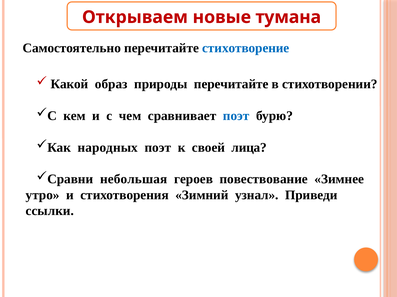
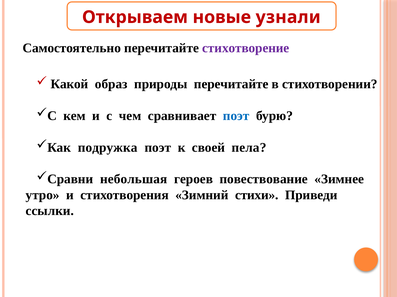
тумана: тумана -> узнали
стихотворение colour: blue -> purple
народных: народных -> подружка
лица: лица -> пела
узнал: узнал -> стихи
